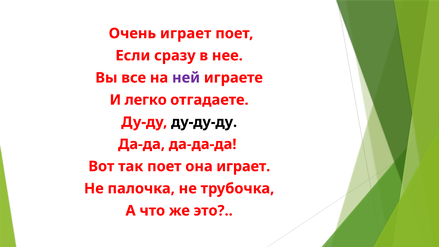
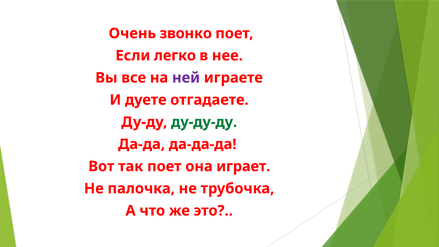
Очень играет: играет -> звонко
сразу: сразу -> легко
легко: легко -> дуете
ду-ду-ду colour: black -> green
